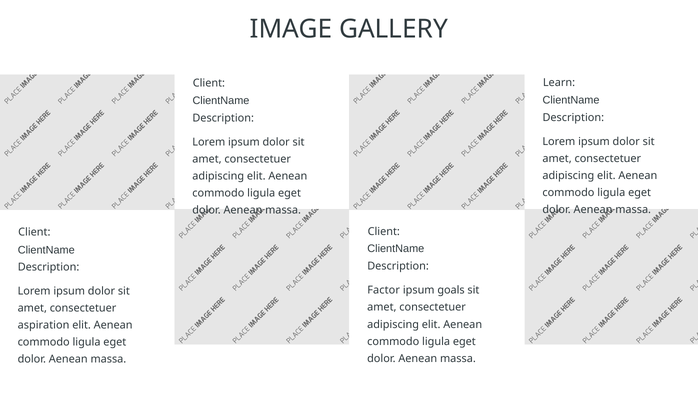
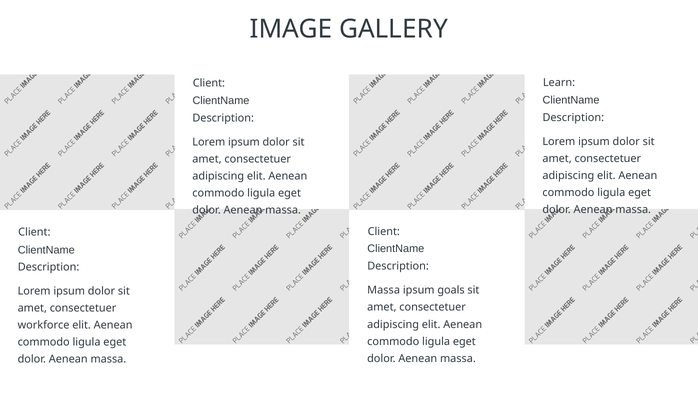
Factor at (384, 290): Factor -> Massa
aspiration: aspiration -> workforce
